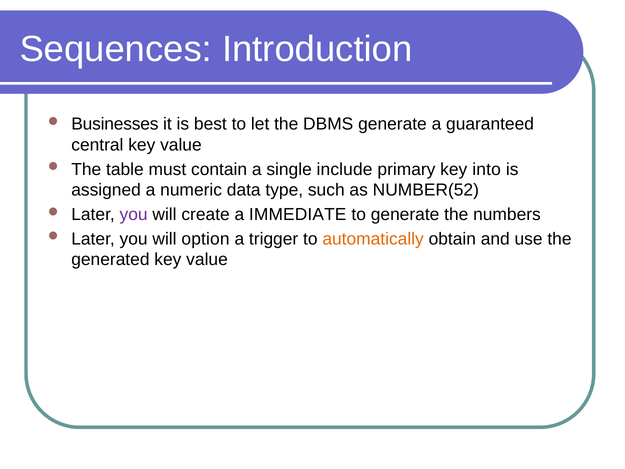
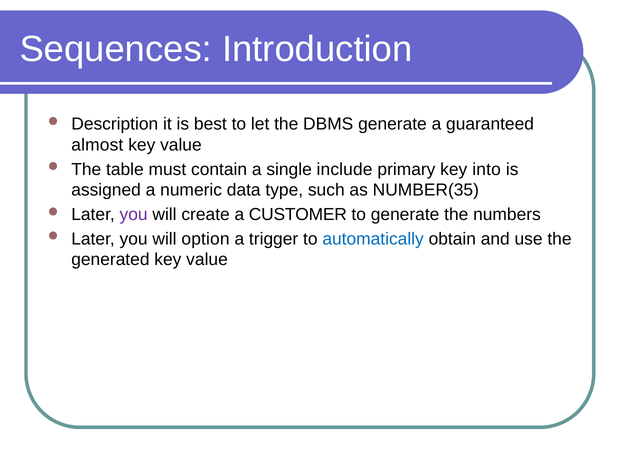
Businesses: Businesses -> Description
central: central -> almost
NUMBER(52: NUMBER(52 -> NUMBER(35
IMMEDIATE: IMMEDIATE -> CUSTOMER
automatically colour: orange -> blue
